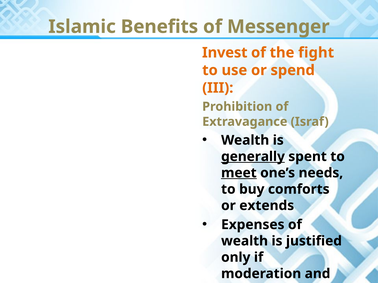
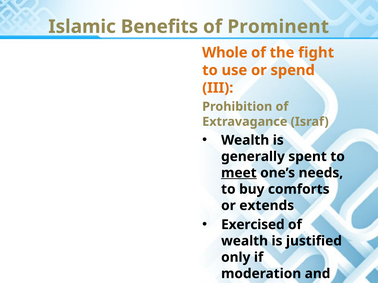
Messenger: Messenger -> Prominent
Invest: Invest -> Whole
generally underline: present -> none
Expenses: Expenses -> Exercised
